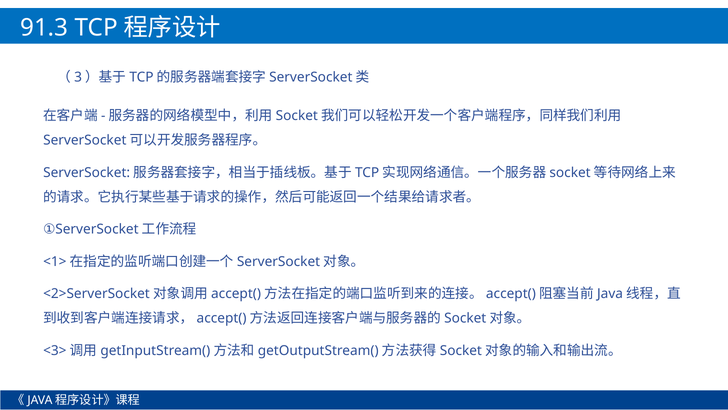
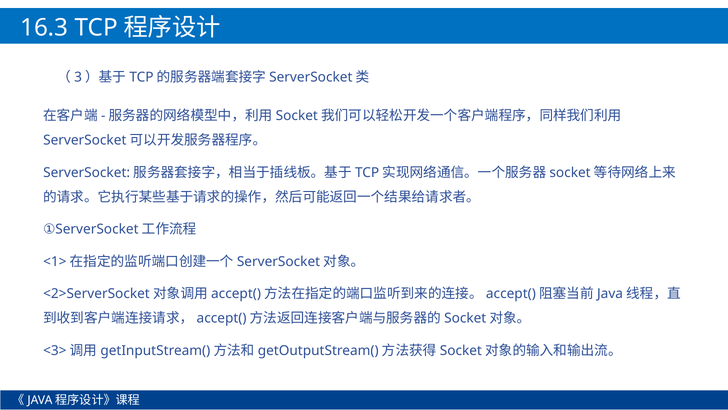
91.3: 91.3 -> 16.3
